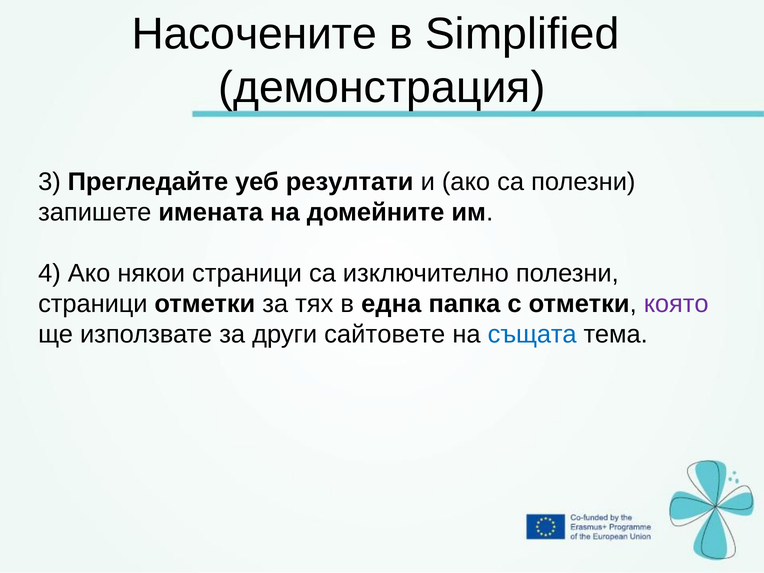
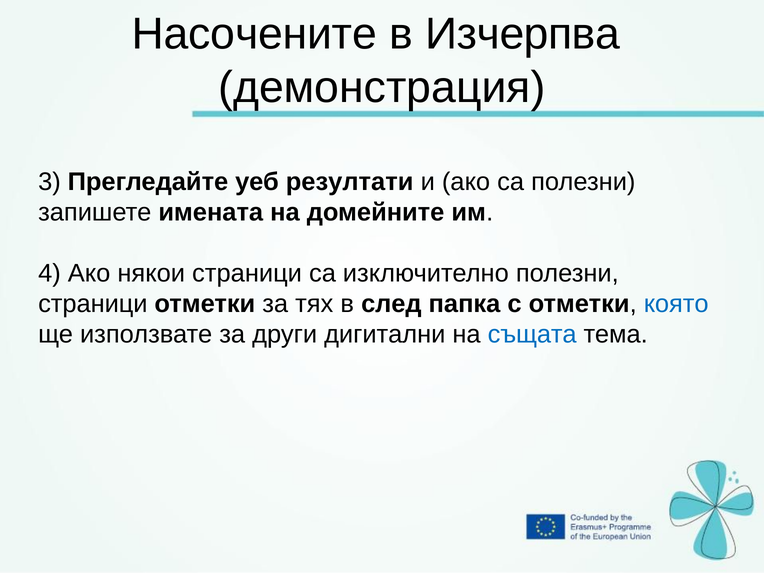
Simplified: Simplified -> Изчерпва
една: една -> след
която colour: purple -> blue
сайтовете: сайтовете -> дигитални
